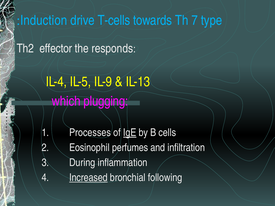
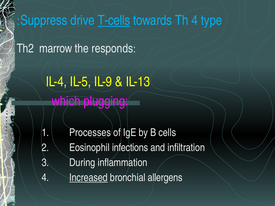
Induction: Induction -> Suppress
T-cells underline: none -> present
Th 7: 7 -> 4
effector: effector -> marrow
IgE underline: present -> none
perfumes: perfumes -> infections
following: following -> allergens
